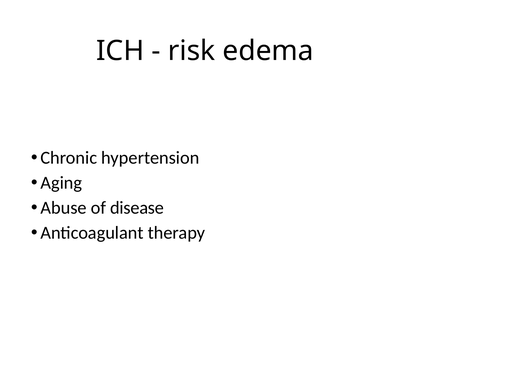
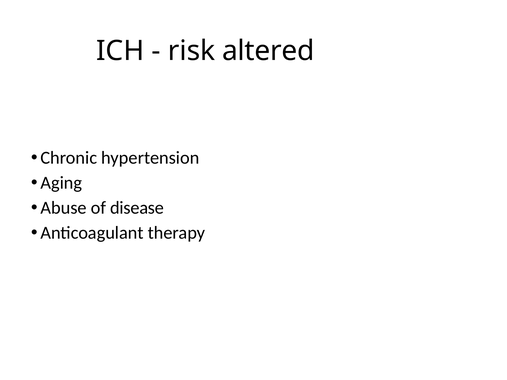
edema: edema -> altered
